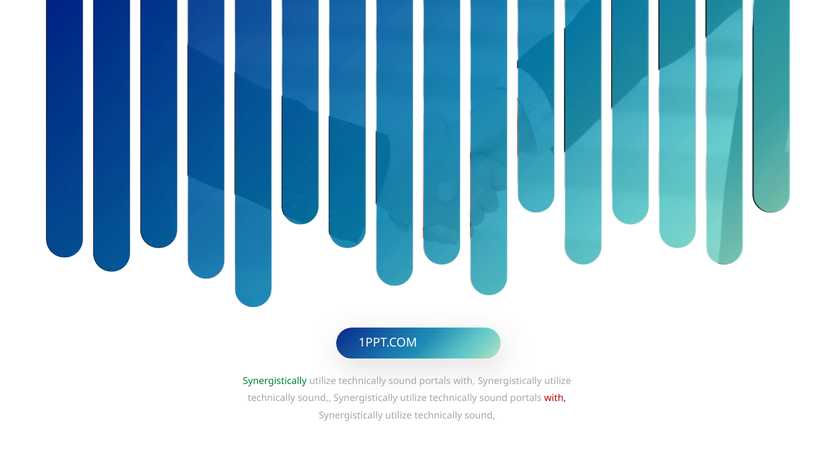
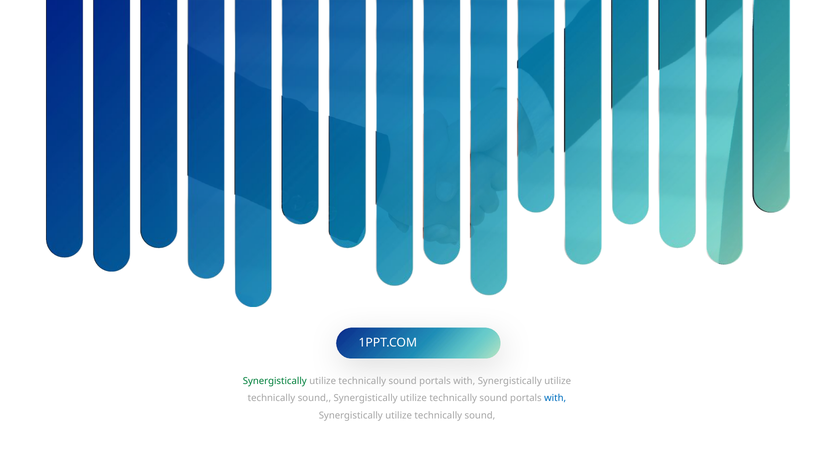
with at (555, 398) colour: red -> blue
